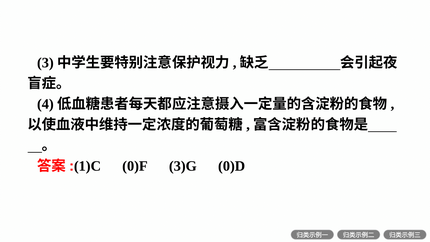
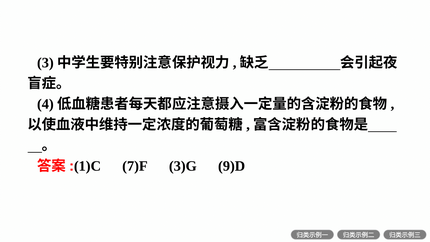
0)F: 0)F -> 7)F
0)D: 0)D -> 9)D
